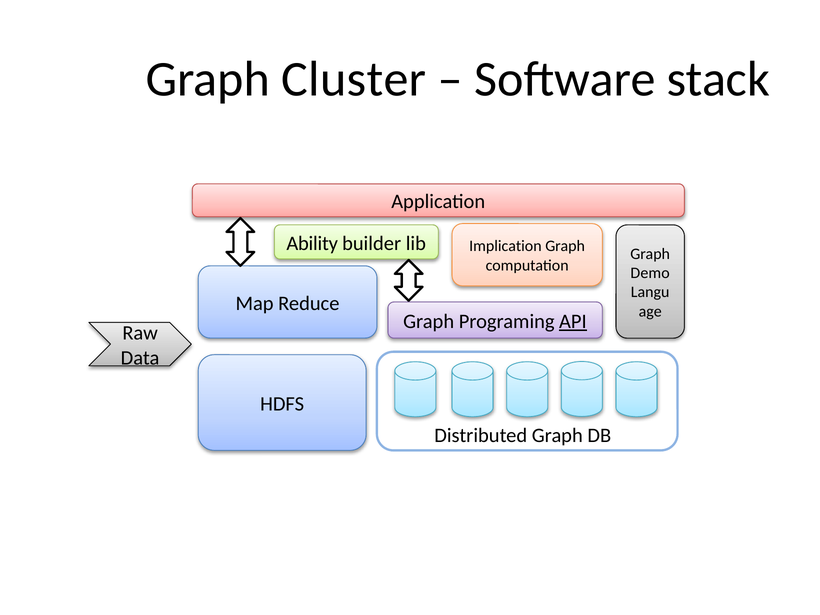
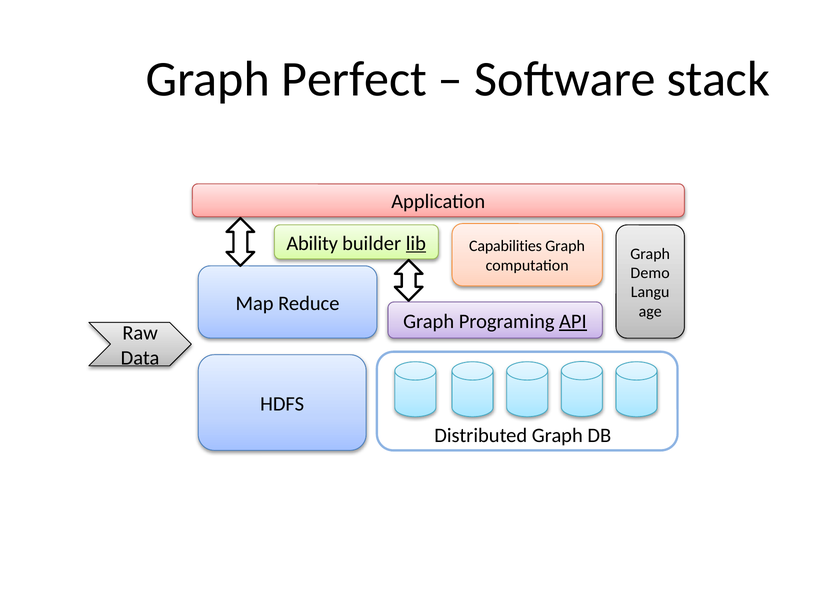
Cluster: Cluster -> Perfect
lib underline: none -> present
Implication: Implication -> Capabilities
